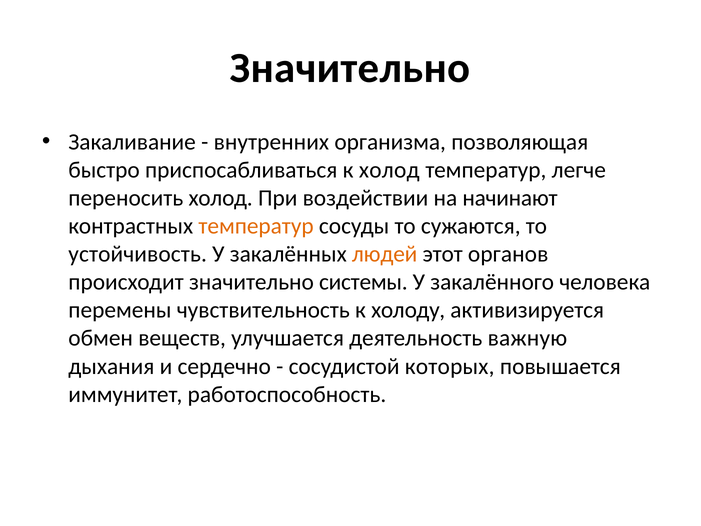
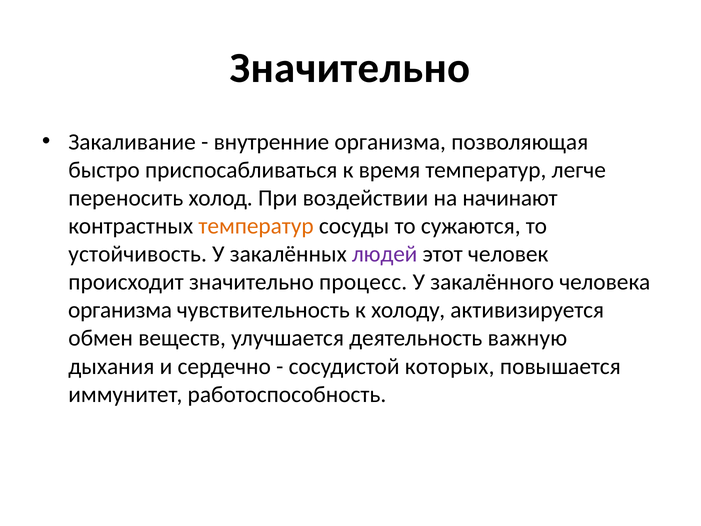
внутренних: внутренних -> внутренние
к холод: холод -> время
людей colour: orange -> purple
органов: органов -> человек
системы: системы -> процесс
перемены at (120, 310): перемены -> организма
